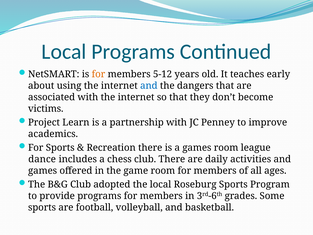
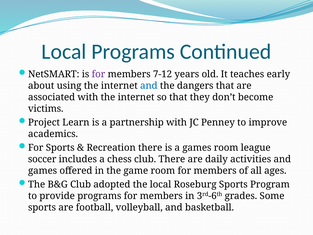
for at (98, 74) colour: orange -> purple
5-12: 5-12 -> 7-12
dance: dance -> soccer
